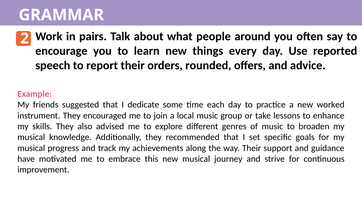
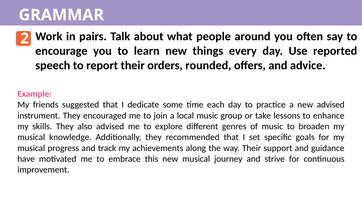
new worked: worked -> advised
